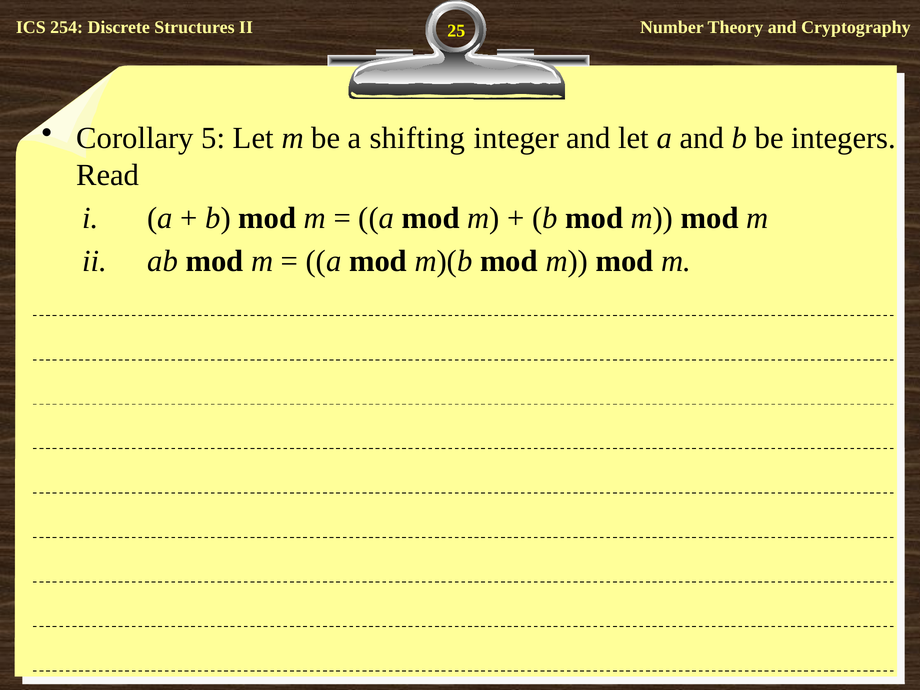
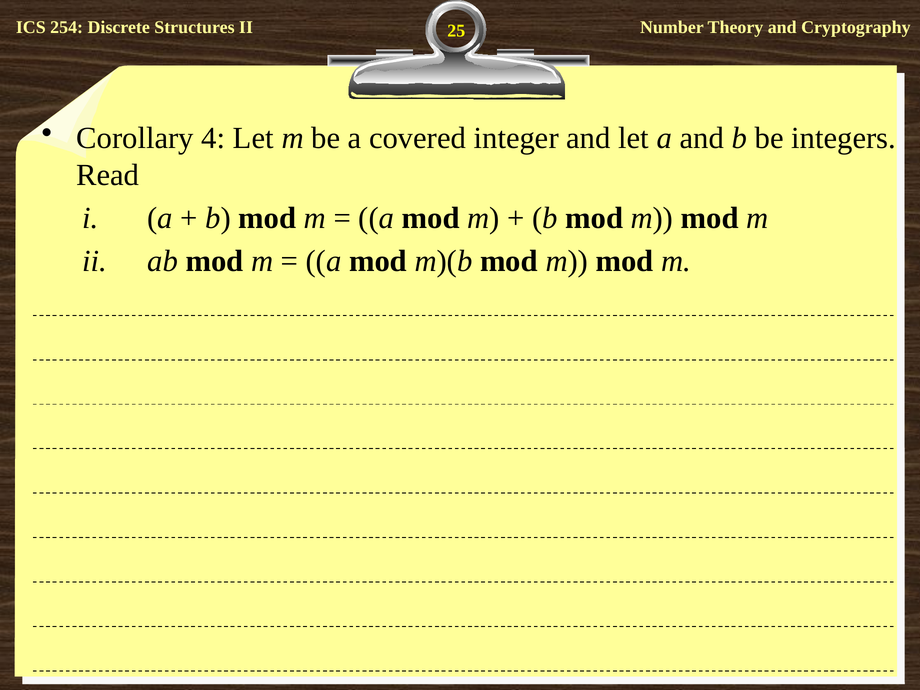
5: 5 -> 4
shifting: shifting -> covered
